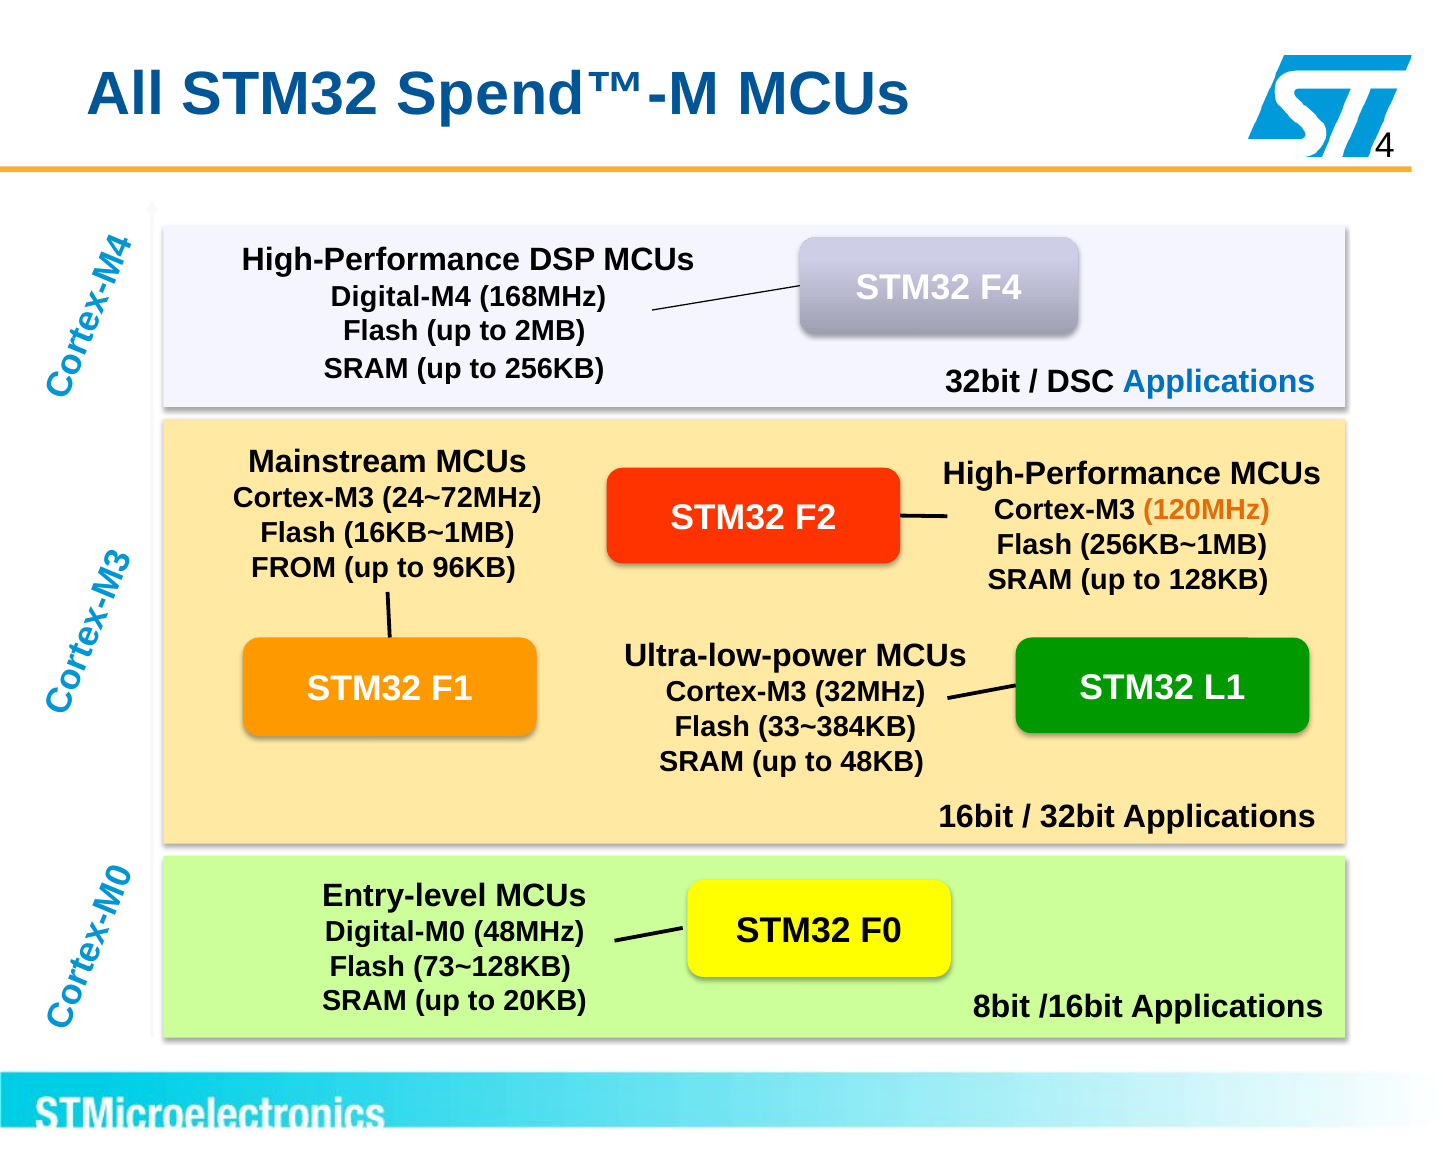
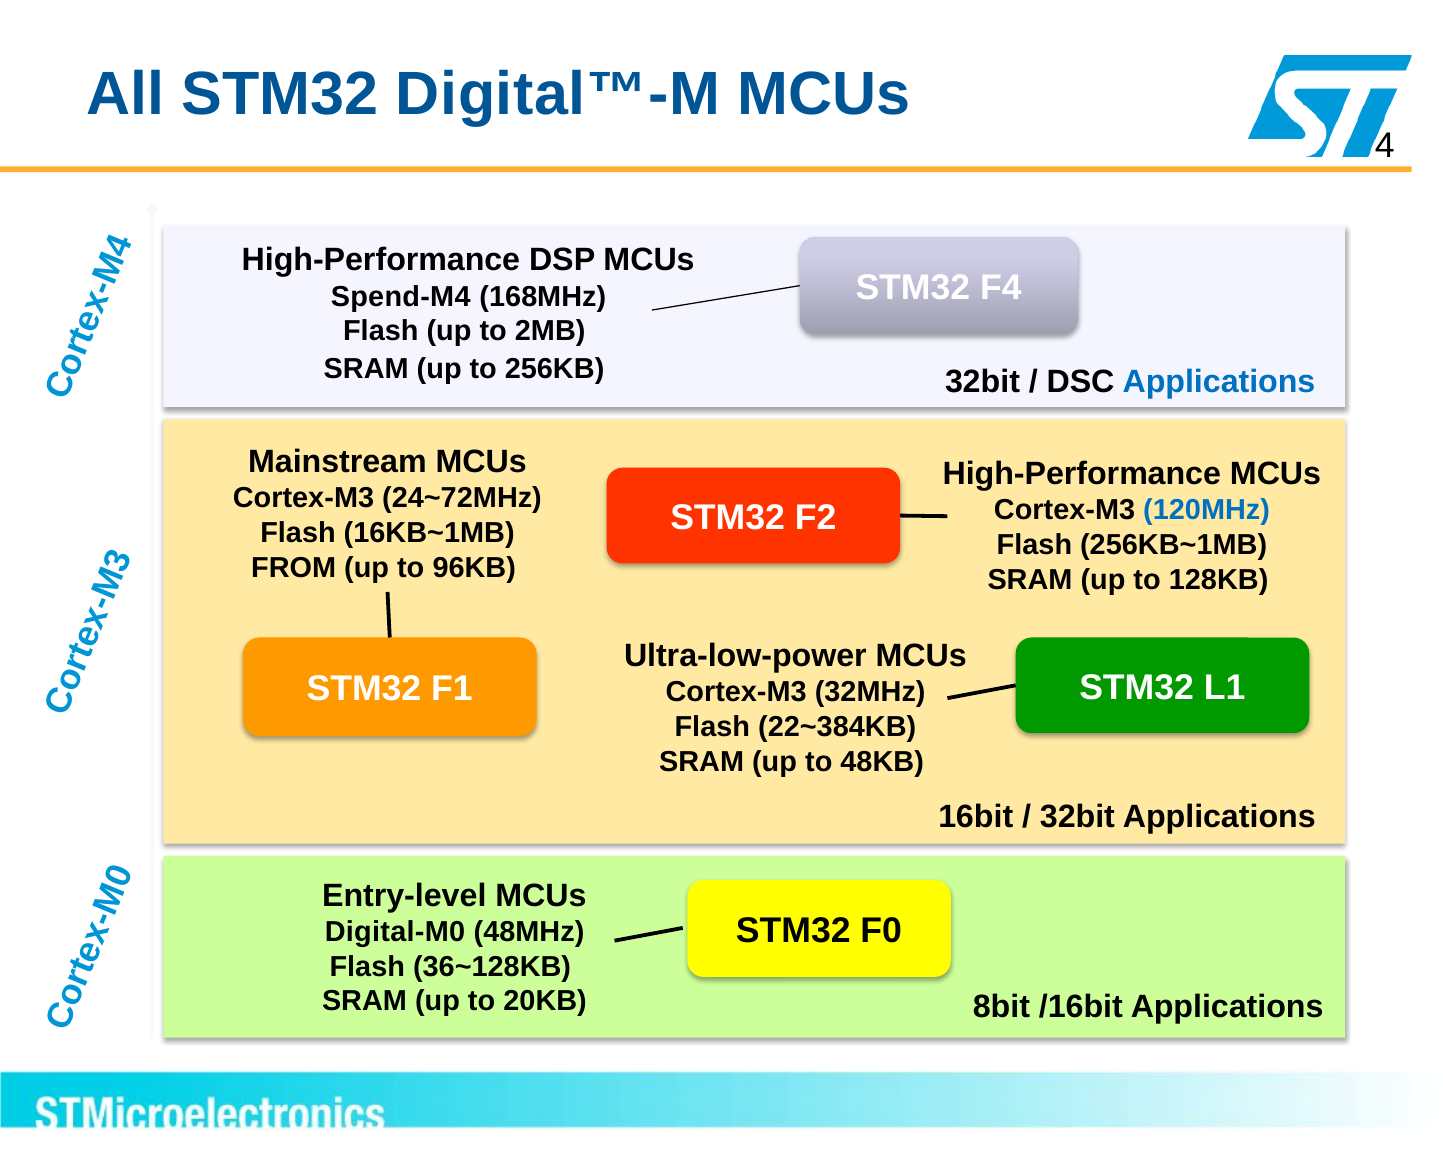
Spend™-M: Spend™-M -> Digital™-M
Digital-M4: Digital-M4 -> Spend-M4
120MHz colour: orange -> blue
33~384KB: 33~384KB -> 22~384KB
73~128KB: 73~128KB -> 36~128KB
